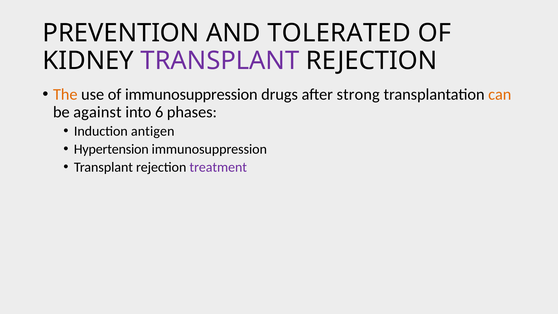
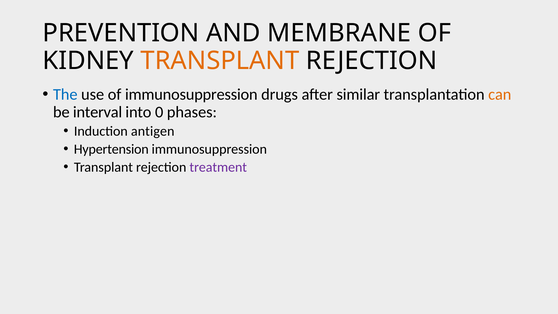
TOLERATED: TOLERATED -> MEMBRANE
TRANSPLANT at (220, 61) colour: purple -> orange
The colour: orange -> blue
strong: strong -> similar
against: against -> interval
6: 6 -> 0
